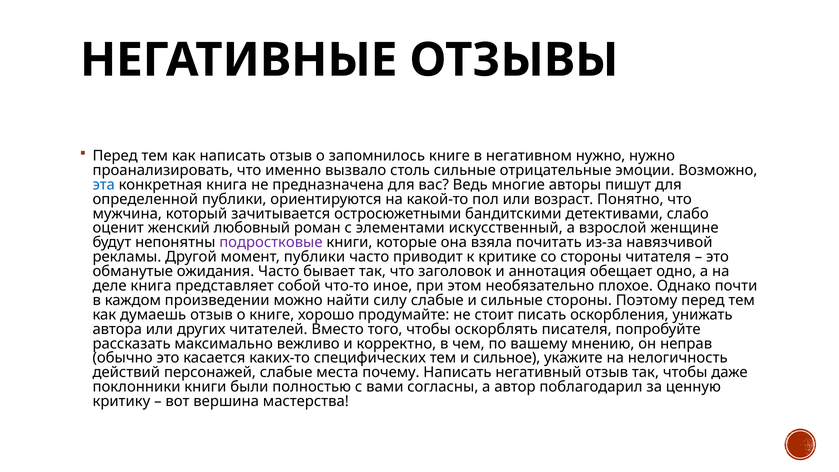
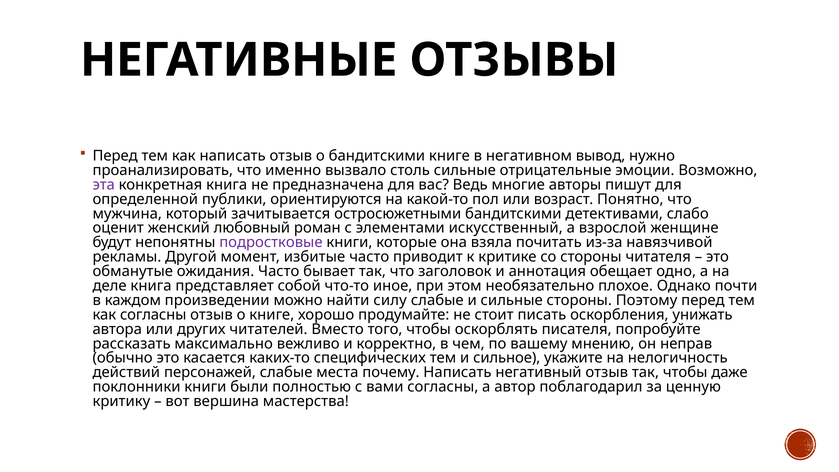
о запомнилось: запомнилось -> бандитскими
негативном нужно: нужно -> вывод
эта colour: blue -> purple
момент публики: публики -> избитые
как думаешь: думаешь -> согласны
